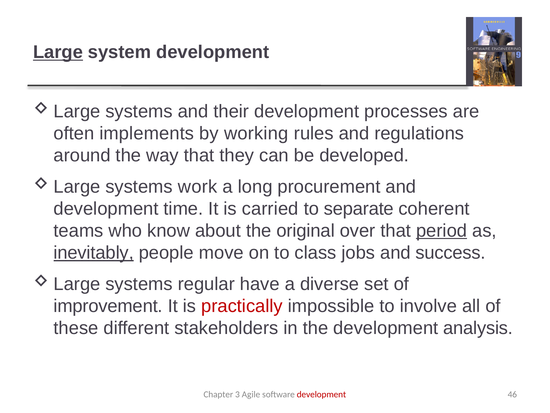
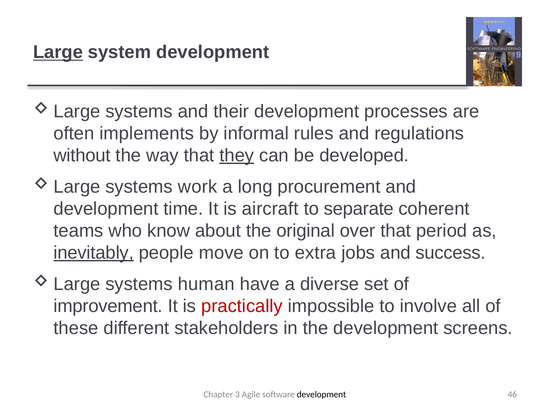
working: working -> informal
around: around -> without
they underline: none -> present
carried: carried -> aircraft
period underline: present -> none
class: class -> extra
regular: regular -> human
analysis: analysis -> screens
development at (321, 394) colour: red -> black
